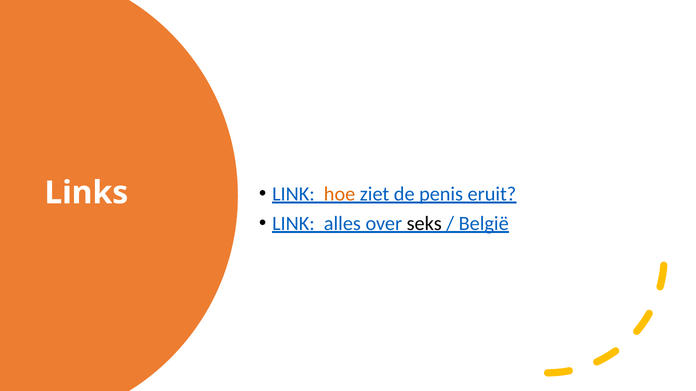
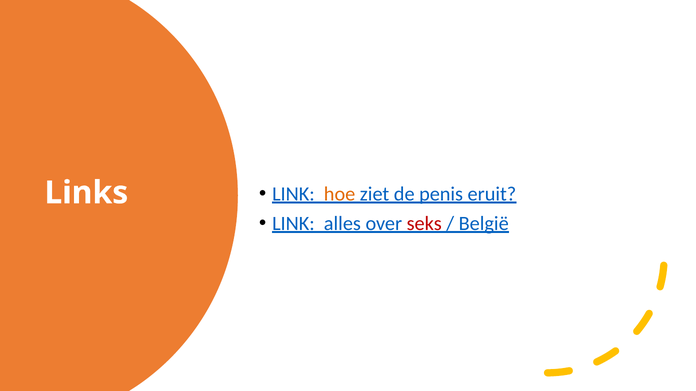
seks colour: black -> red
